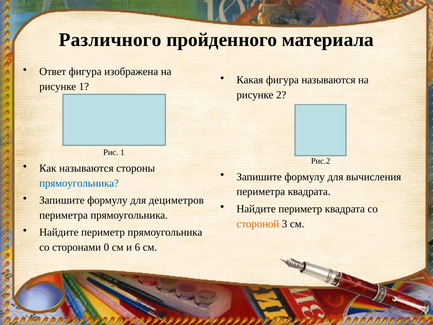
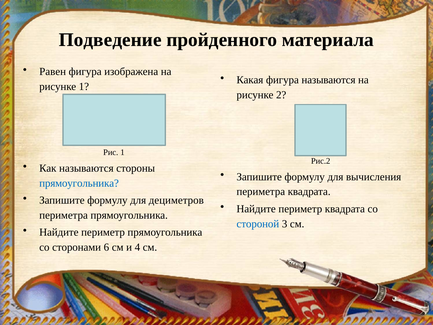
Различного: Различного -> Подведение
Ответ: Ответ -> Равен
стороной colour: orange -> blue
0: 0 -> 6
6: 6 -> 4
